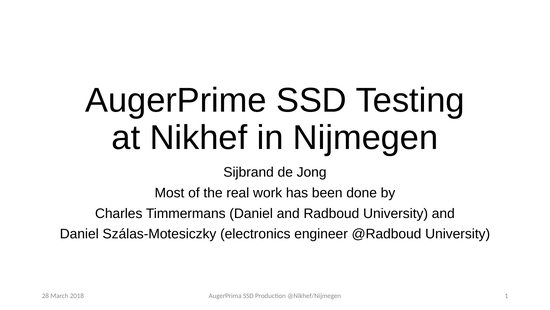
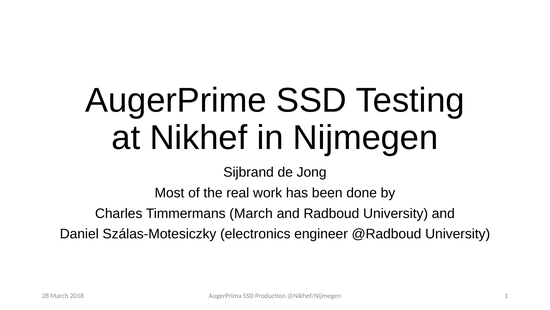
Timmermans Daniel: Daniel -> March
